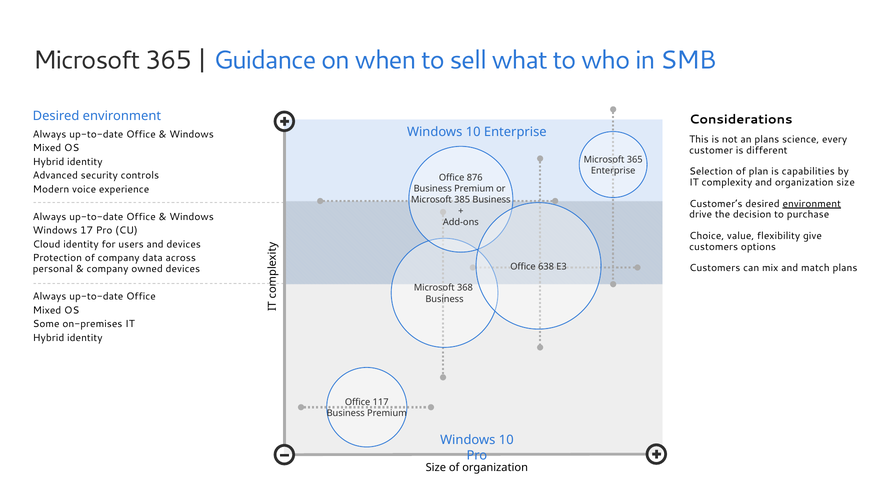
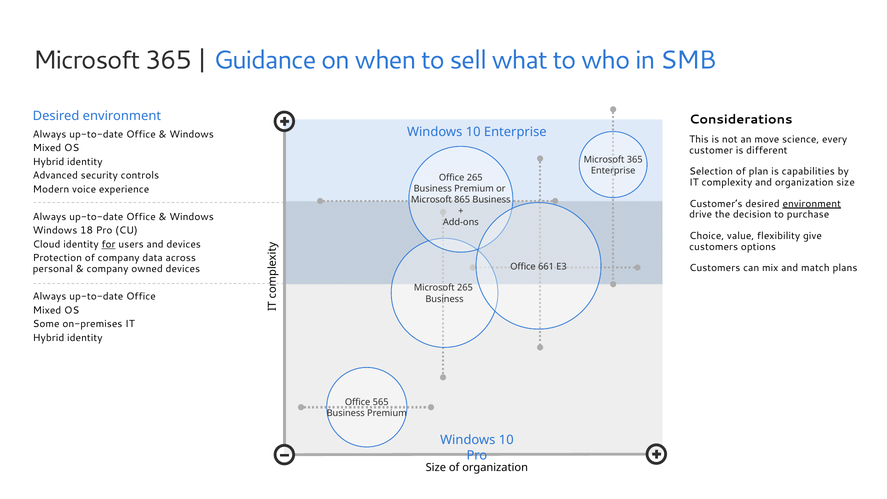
an plans: plans -> move
Office 876: 876 -> 265
385: 385 -> 865
17: 17 -> 18
for underline: none -> present
638: 638 -> 661
Microsoft 368: 368 -> 265
117: 117 -> 565
